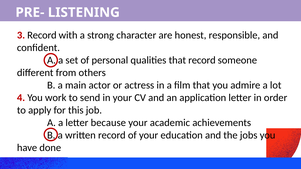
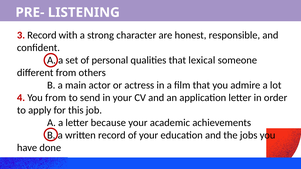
that record: record -> lexical
You work: work -> from
